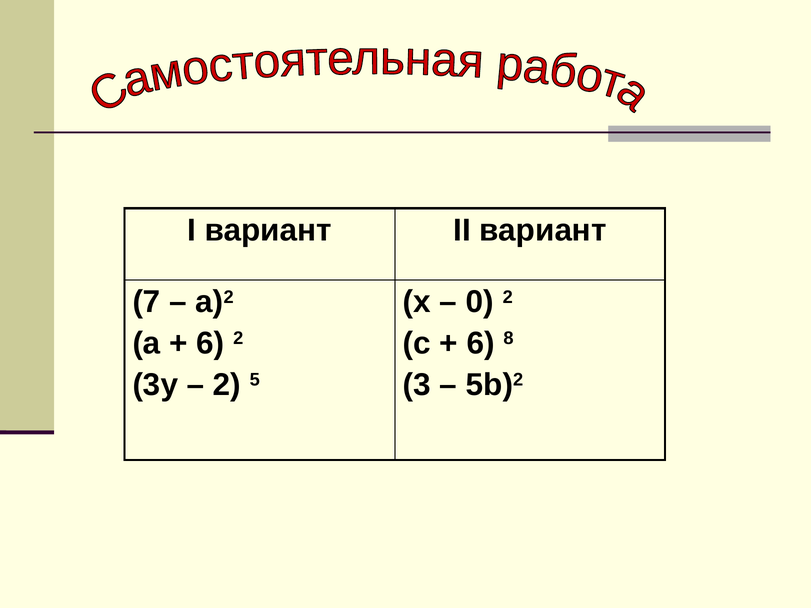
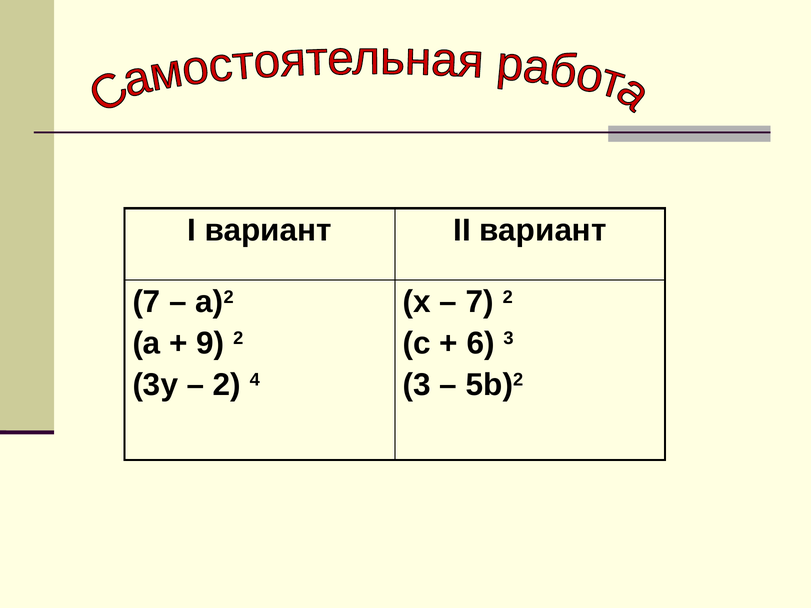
0 at (480, 302): 0 -> 7
6 at (210, 344): 6 -> 9
6 8: 8 -> 3
5: 5 -> 4
